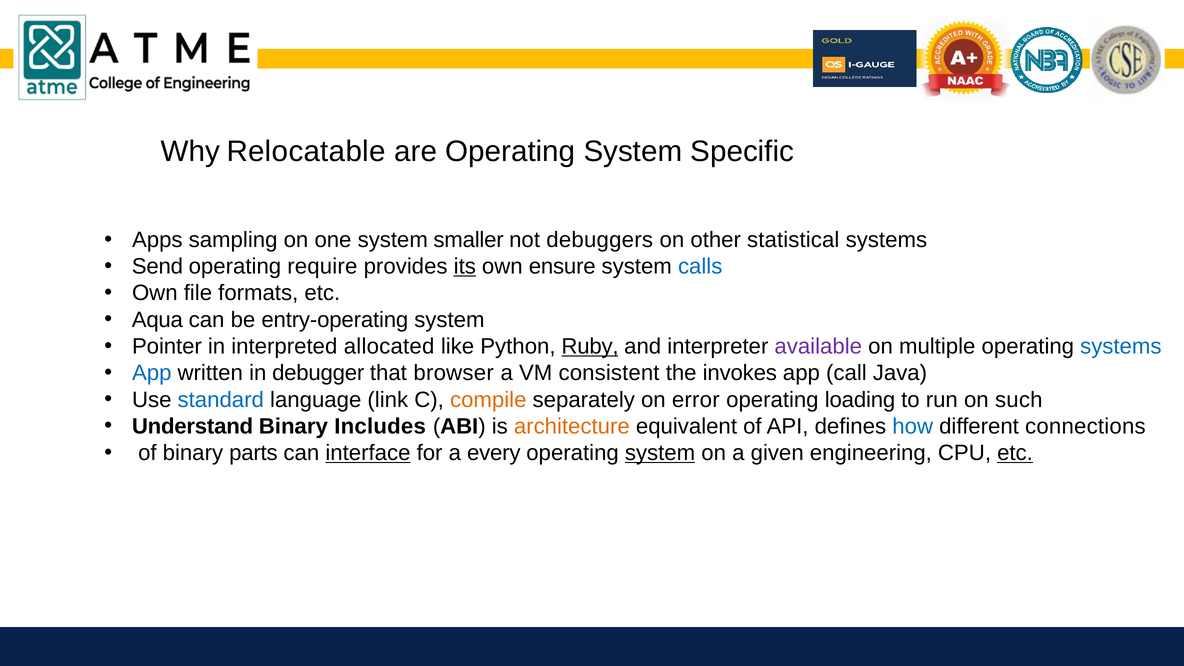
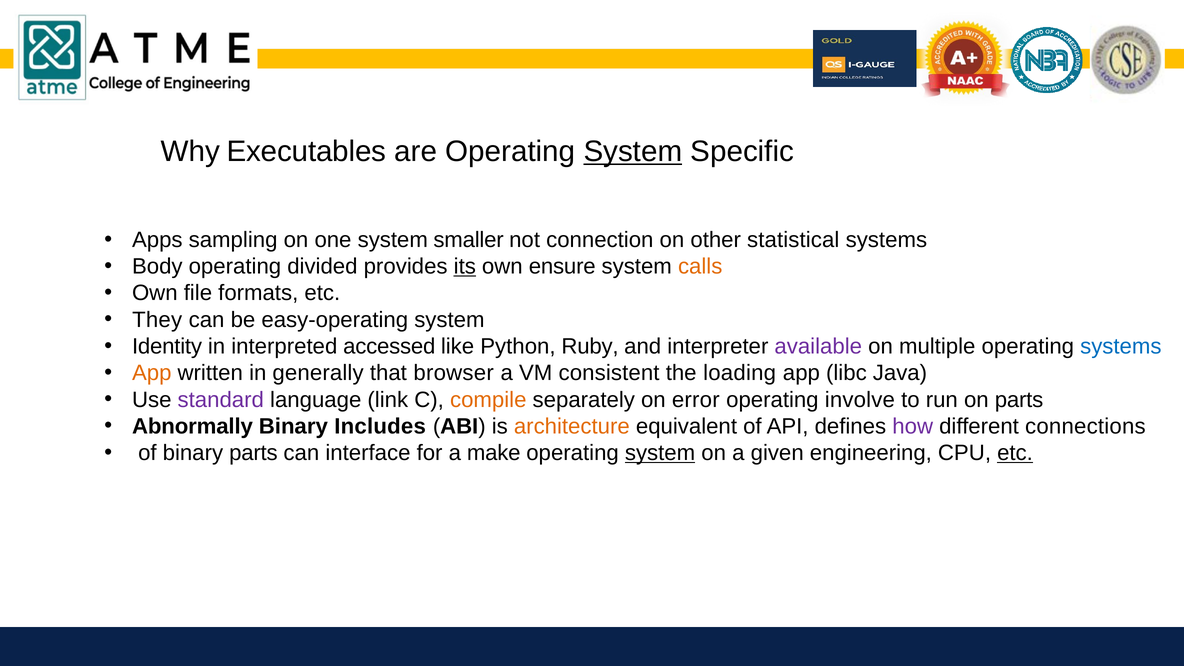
Relocatable: Relocatable -> Executables
System at (633, 152) underline: none -> present
debuggers: debuggers -> connection
Send: Send -> Body
require: require -> divided
calls colour: blue -> orange
Aqua: Aqua -> They
entry-operating: entry-operating -> easy-operating
Pointer: Pointer -> Identity
allocated: allocated -> accessed
Ruby underline: present -> none
App at (152, 373) colour: blue -> orange
debugger: debugger -> generally
invokes: invokes -> loading
call: call -> libc
standard colour: blue -> purple
loading: loading -> involve
on such: such -> parts
Understand: Understand -> Abnormally
how colour: blue -> purple
interface underline: present -> none
every: every -> make
